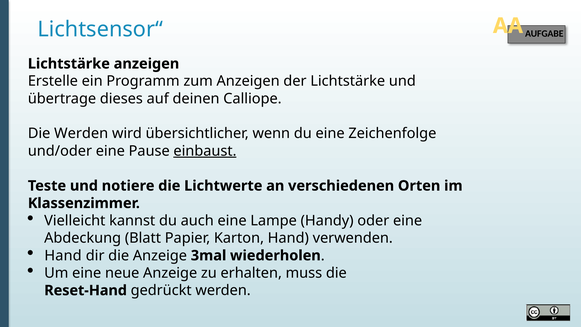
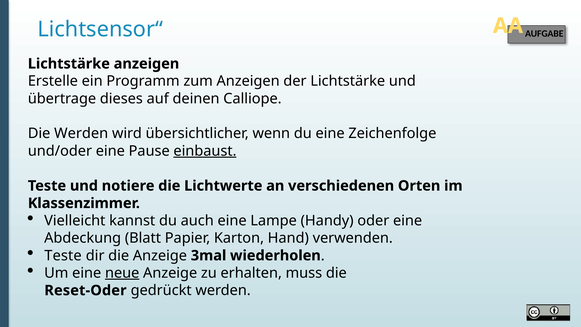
Hand at (63, 255): Hand -> Teste
neue underline: none -> present
Reset-Hand: Reset-Hand -> Reset-Oder
